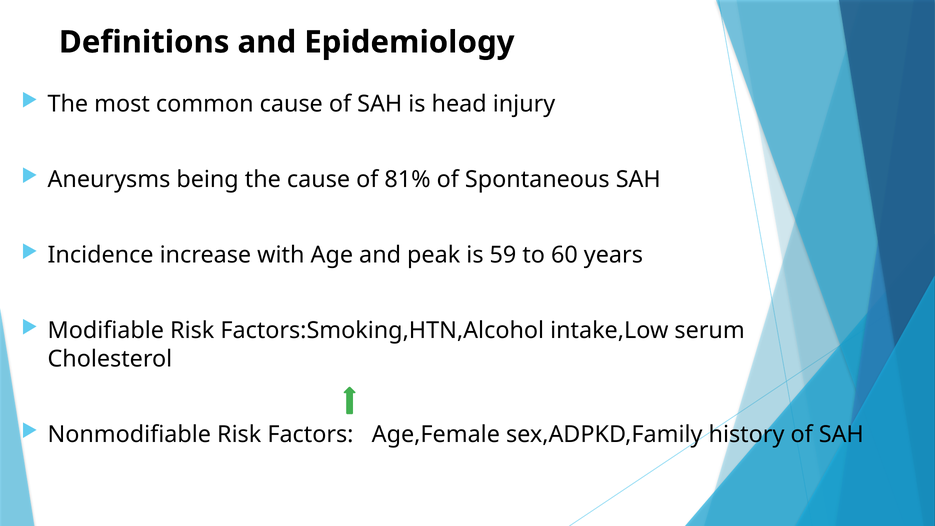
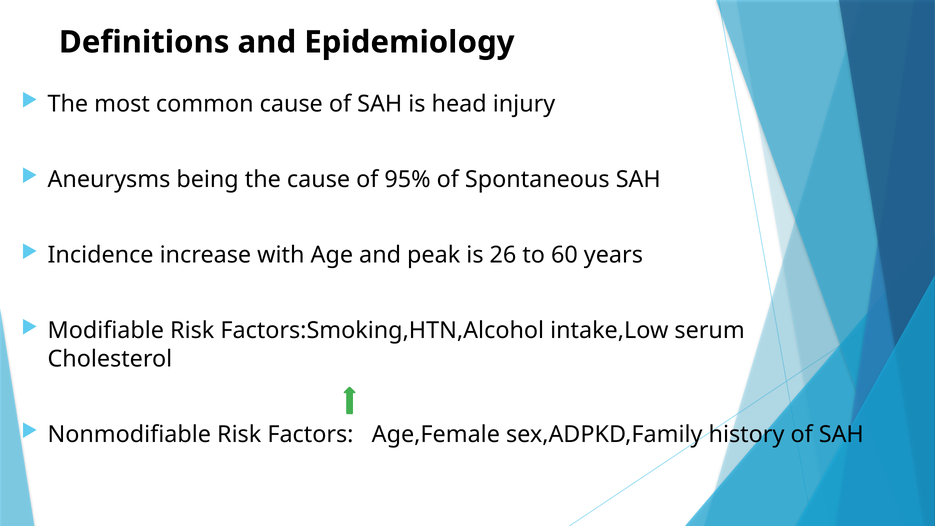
81%: 81% -> 95%
59: 59 -> 26
